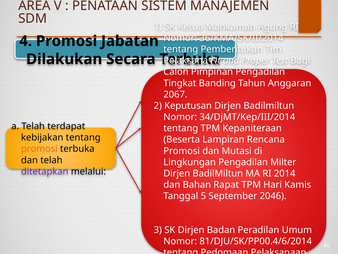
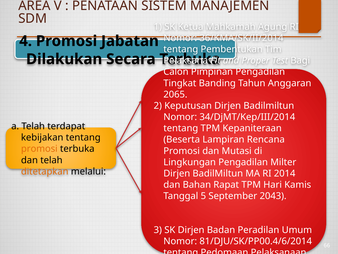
2067: 2067 -> 2065
ditetapkan colour: purple -> orange
2046: 2046 -> 2043
